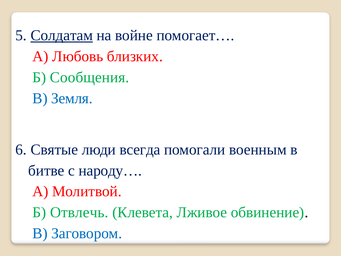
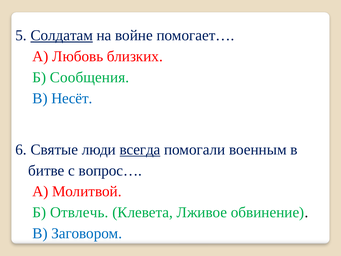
Земля: Земля -> Несёт
всегда underline: none -> present
народу…: народу… -> вопрос…
